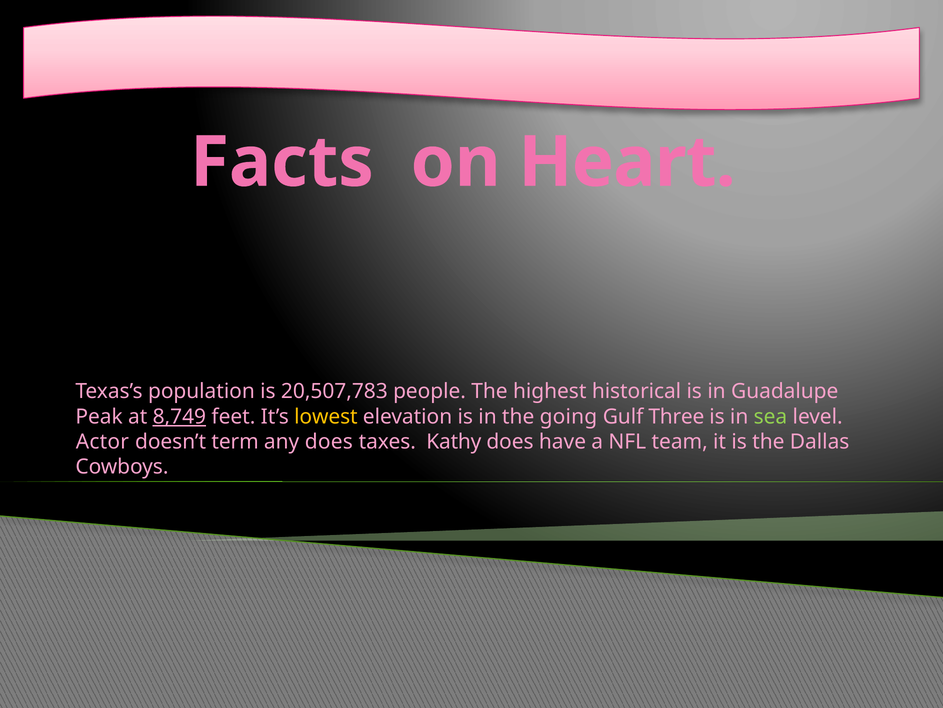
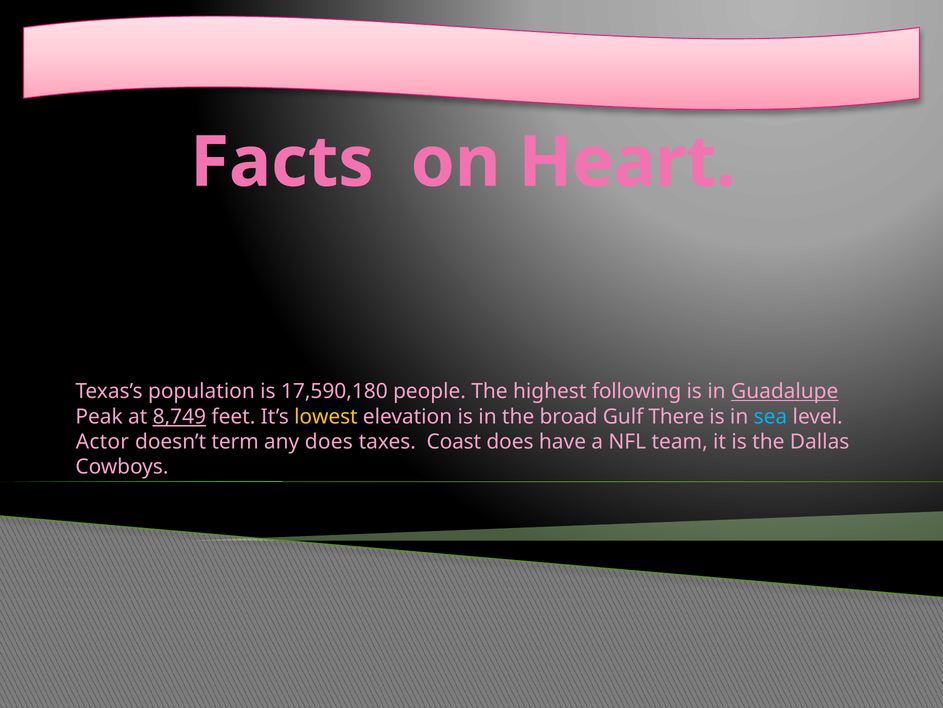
20,507,783: 20,507,783 -> 17,590,180
historical: historical -> following
Guadalupe underline: none -> present
going: going -> broad
Three: Three -> There
sea colour: light green -> light blue
Kathy: Kathy -> Coast
